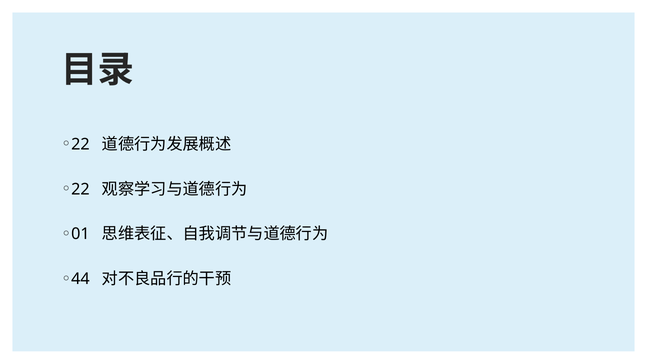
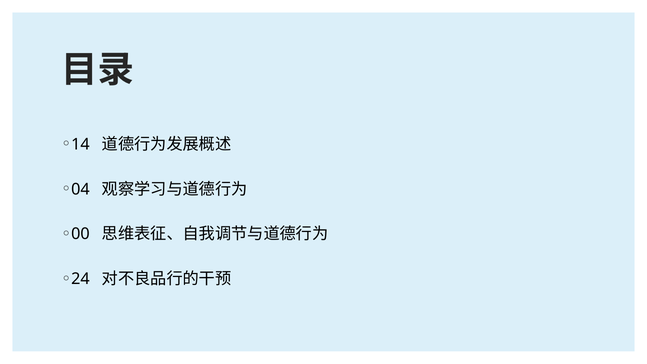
22 at (80, 144): 22 -> 14
22 at (80, 189): 22 -> 04
01: 01 -> 00
44: 44 -> 24
